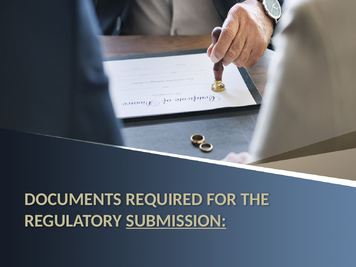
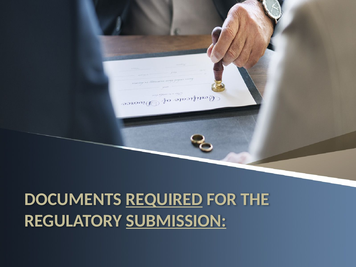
REQUIRED underline: none -> present
